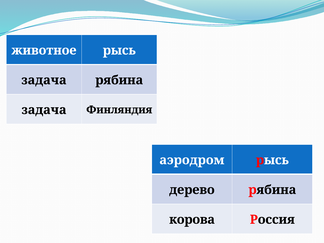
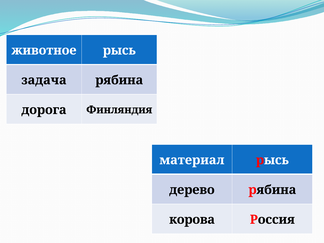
задача at (44, 110): задача -> дорога
аэродром: аэродром -> материал
